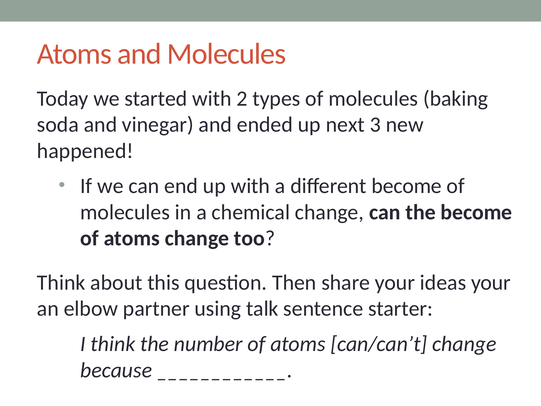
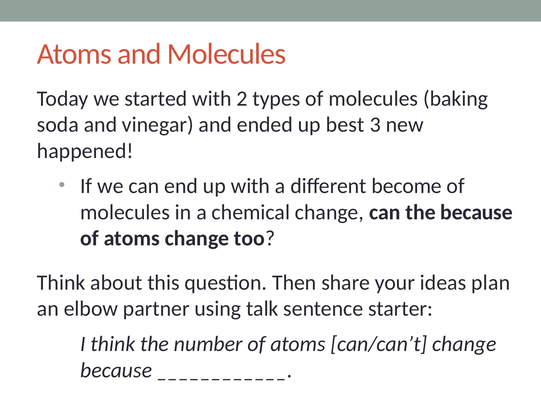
next: next -> best
the become: become -> because
ideas your: your -> plan
